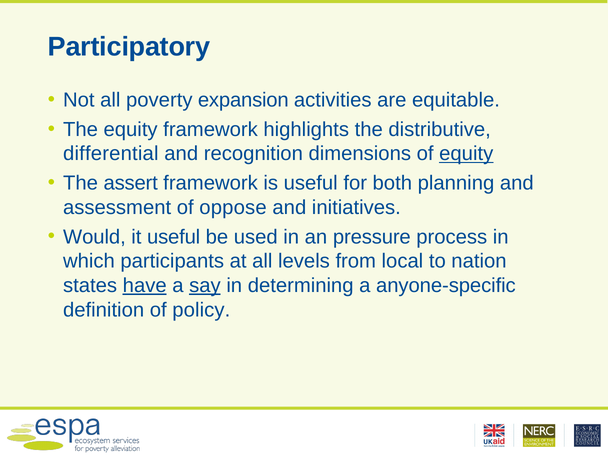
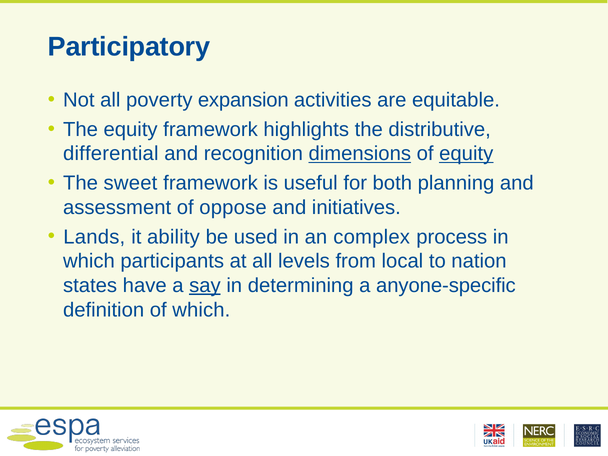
dimensions underline: none -> present
assert: assert -> sweet
Would: Would -> Lands
it useful: useful -> ability
pressure: pressure -> complex
have underline: present -> none
of policy: policy -> which
